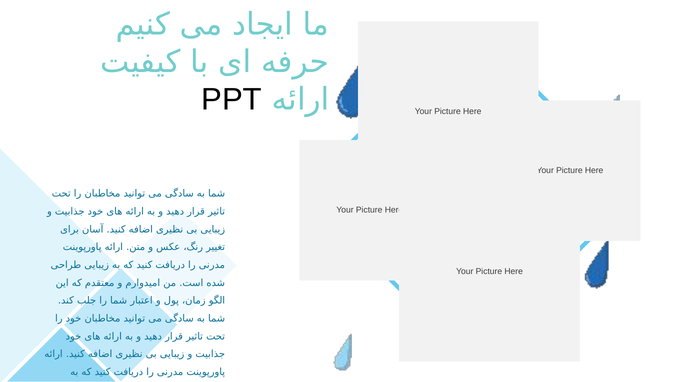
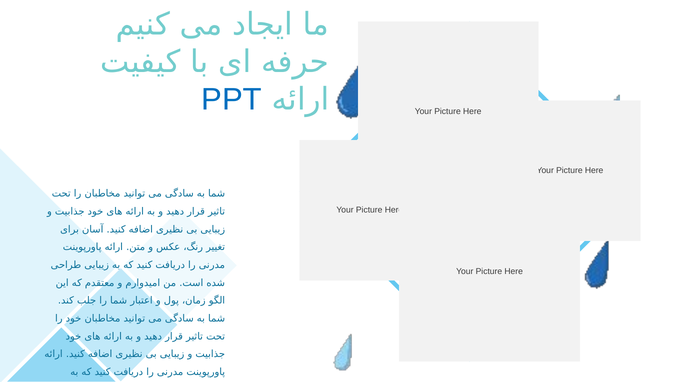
PPT colour: black -> blue
